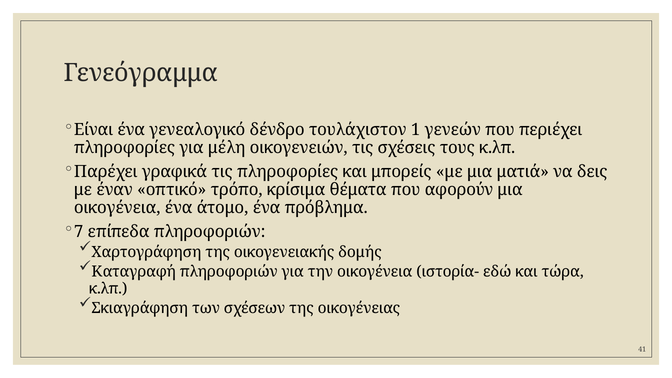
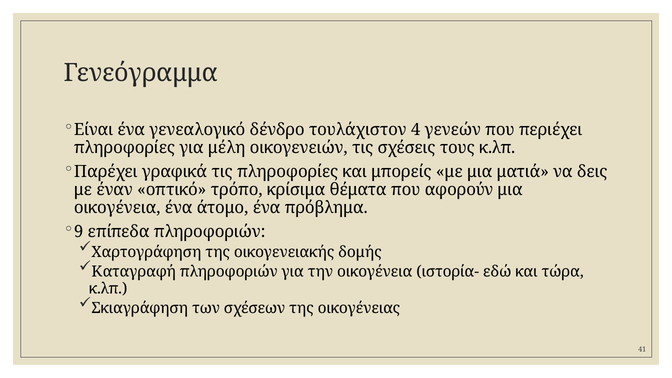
1: 1 -> 4
7: 7 -> 9
